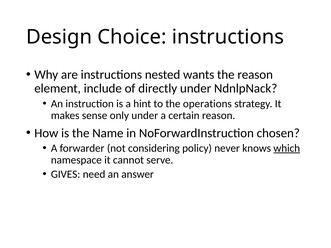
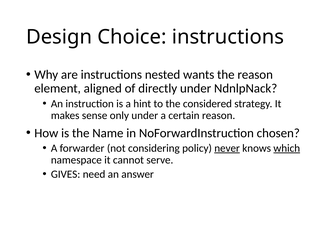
include: include -> aligned
operations: operations -> considered
never underline: none -> present
